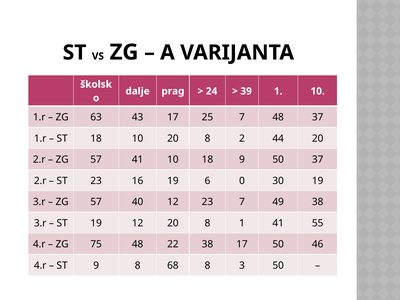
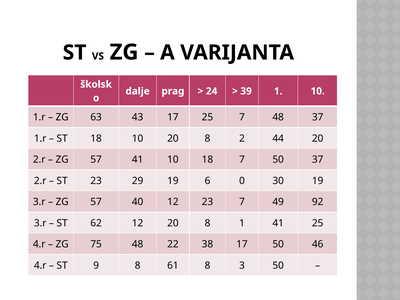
18 9: 9 -> 7
16: 16 -> 29
49 38: 38 -> 92
ST 19: 19 -> 62
41 55: 55 -> 25
68: 68 -> 61
